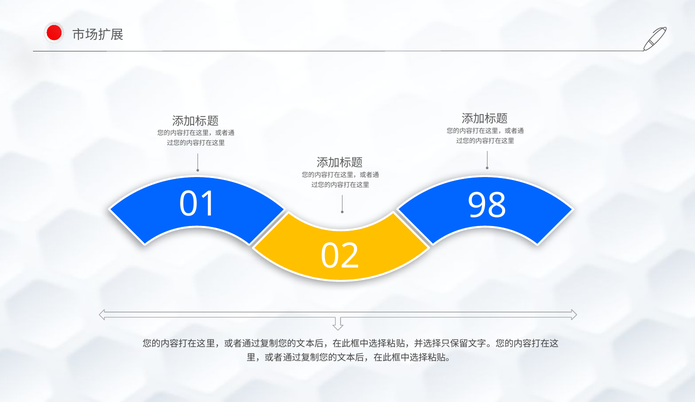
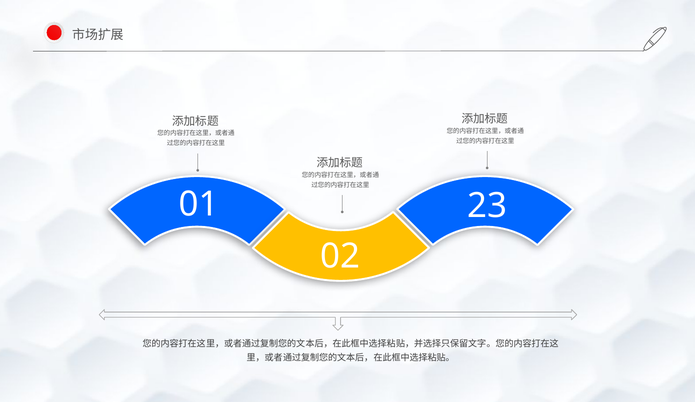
98: 98 -> 23
